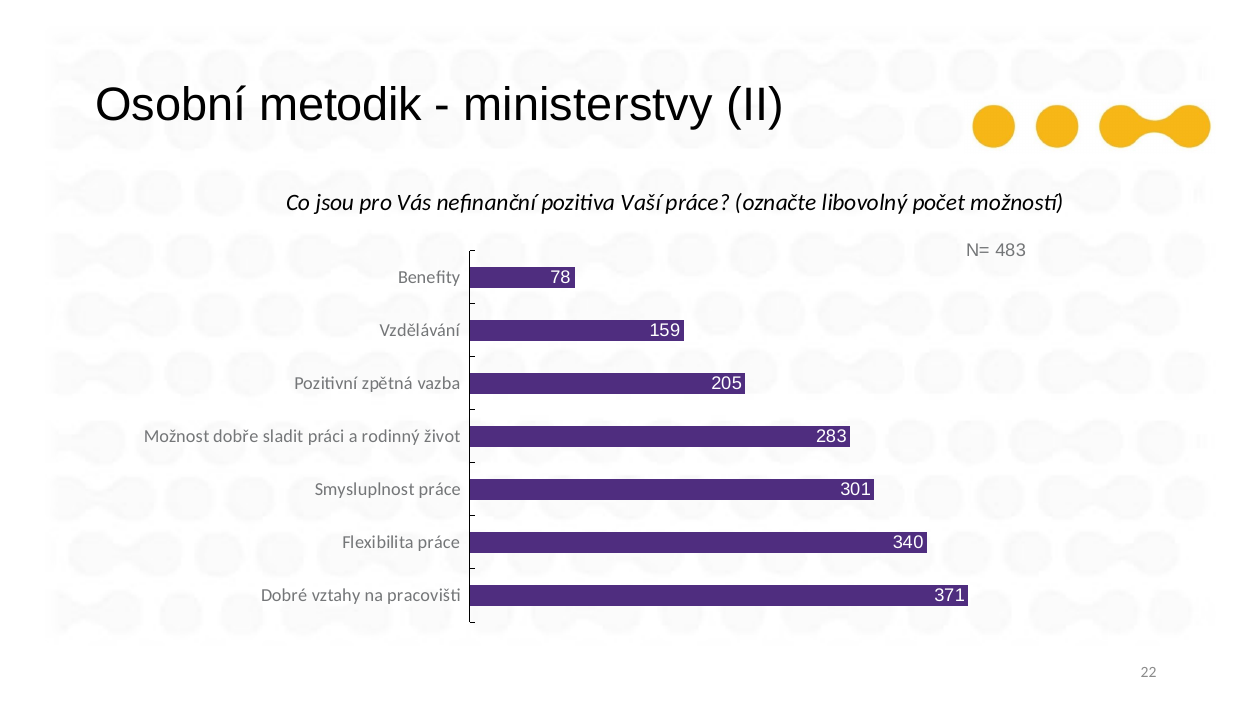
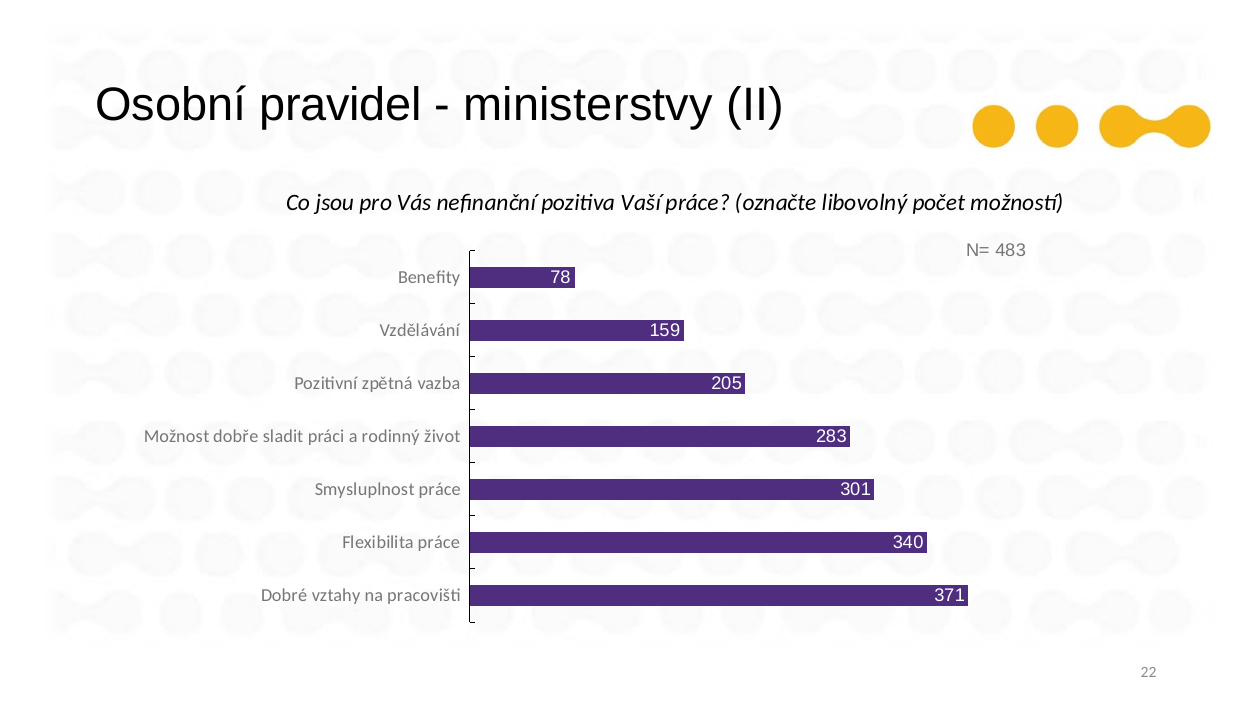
metodik: metodik -> pravidel
